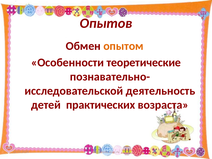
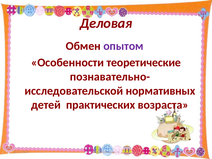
Опытов: Опытов -> Деловая
опытом colour: orange -> purple
деятельность: деятельность -> нормативных
